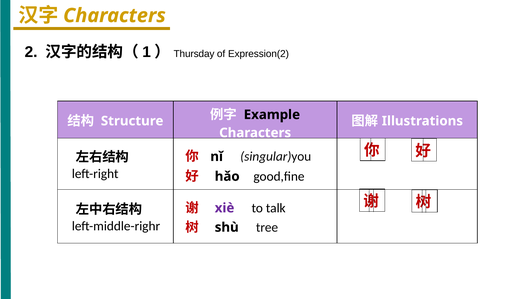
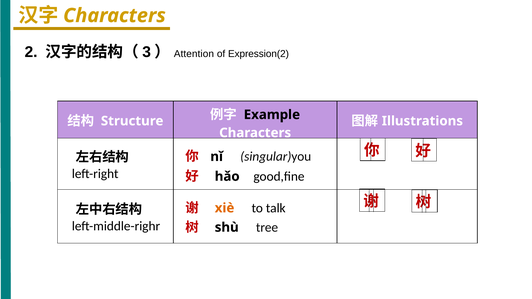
1: 1 -> 3
Thursday: Thursday -> Attention
xiè colour: purple -> orange
